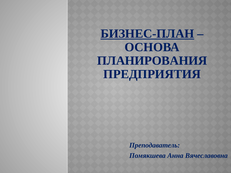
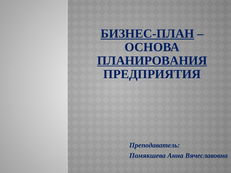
ПЛАНИРОВАНИЯ underline: none -> present
